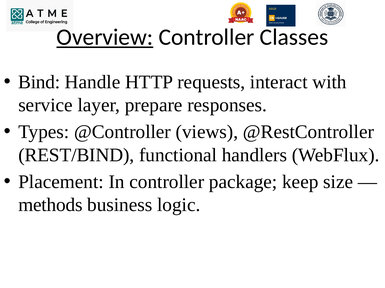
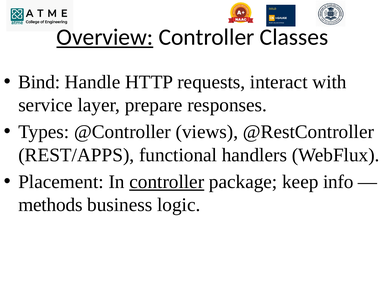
REST/BIND: REST/BIND -> REST/APPS
controller at (167, 182) underline: none -> present
size: size -> info
